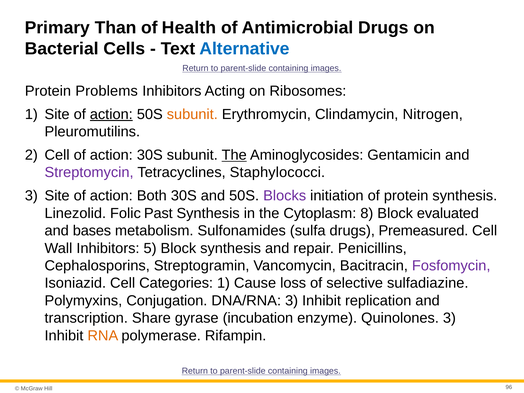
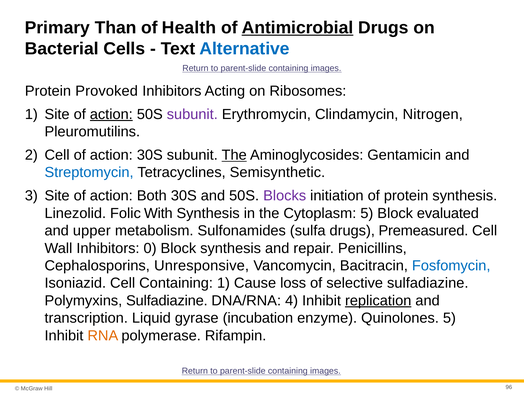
Antimicrobial underline: none -> present
Problems: Problems -> Provoked
subunit at (192, 114) colour: orange -> purple
Streptomycin colour: purple -> blue
Staphylococci: Staphylococci -> Semisynthetic
Past: Past -> With
Cytoplasm 8: 8 -> 5
bases: bases -> upper
5: 5 -> 0
Streptogramin: Streptogramin -> Unresponsive
Fosfomycin colour: purple -> blue
Cell Categories: Categories -> Containing
Polymyxins Conjugation: Conjugation -> Sulfadiazine
DNA/RNA 3: 3 -> 4
replication underline: none -> present
Share: Share -> Liquid
Quinolones 3: 3 -> 5
